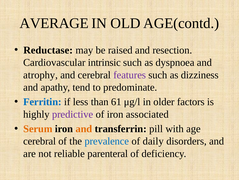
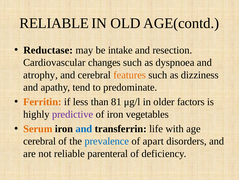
AVERAGE at (54, 23): AVERAGE -> RELIABLE
raised: raised -> intake
intrinsic: intrinsic -> changes
features colour: purple -> orange
Ferritin colour: blue -> orange
61: 61 -> 81
associated: associated -> vegetables
and at (84, 128) colour: orange -> blue
pill: pill -> life
daily: daily -> apart
